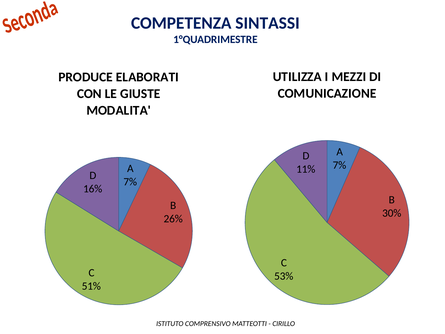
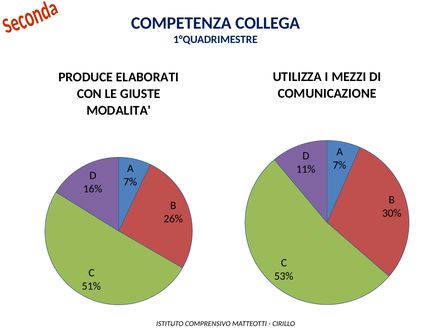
SINTASSI: SINTASSI -> COLLEGA
